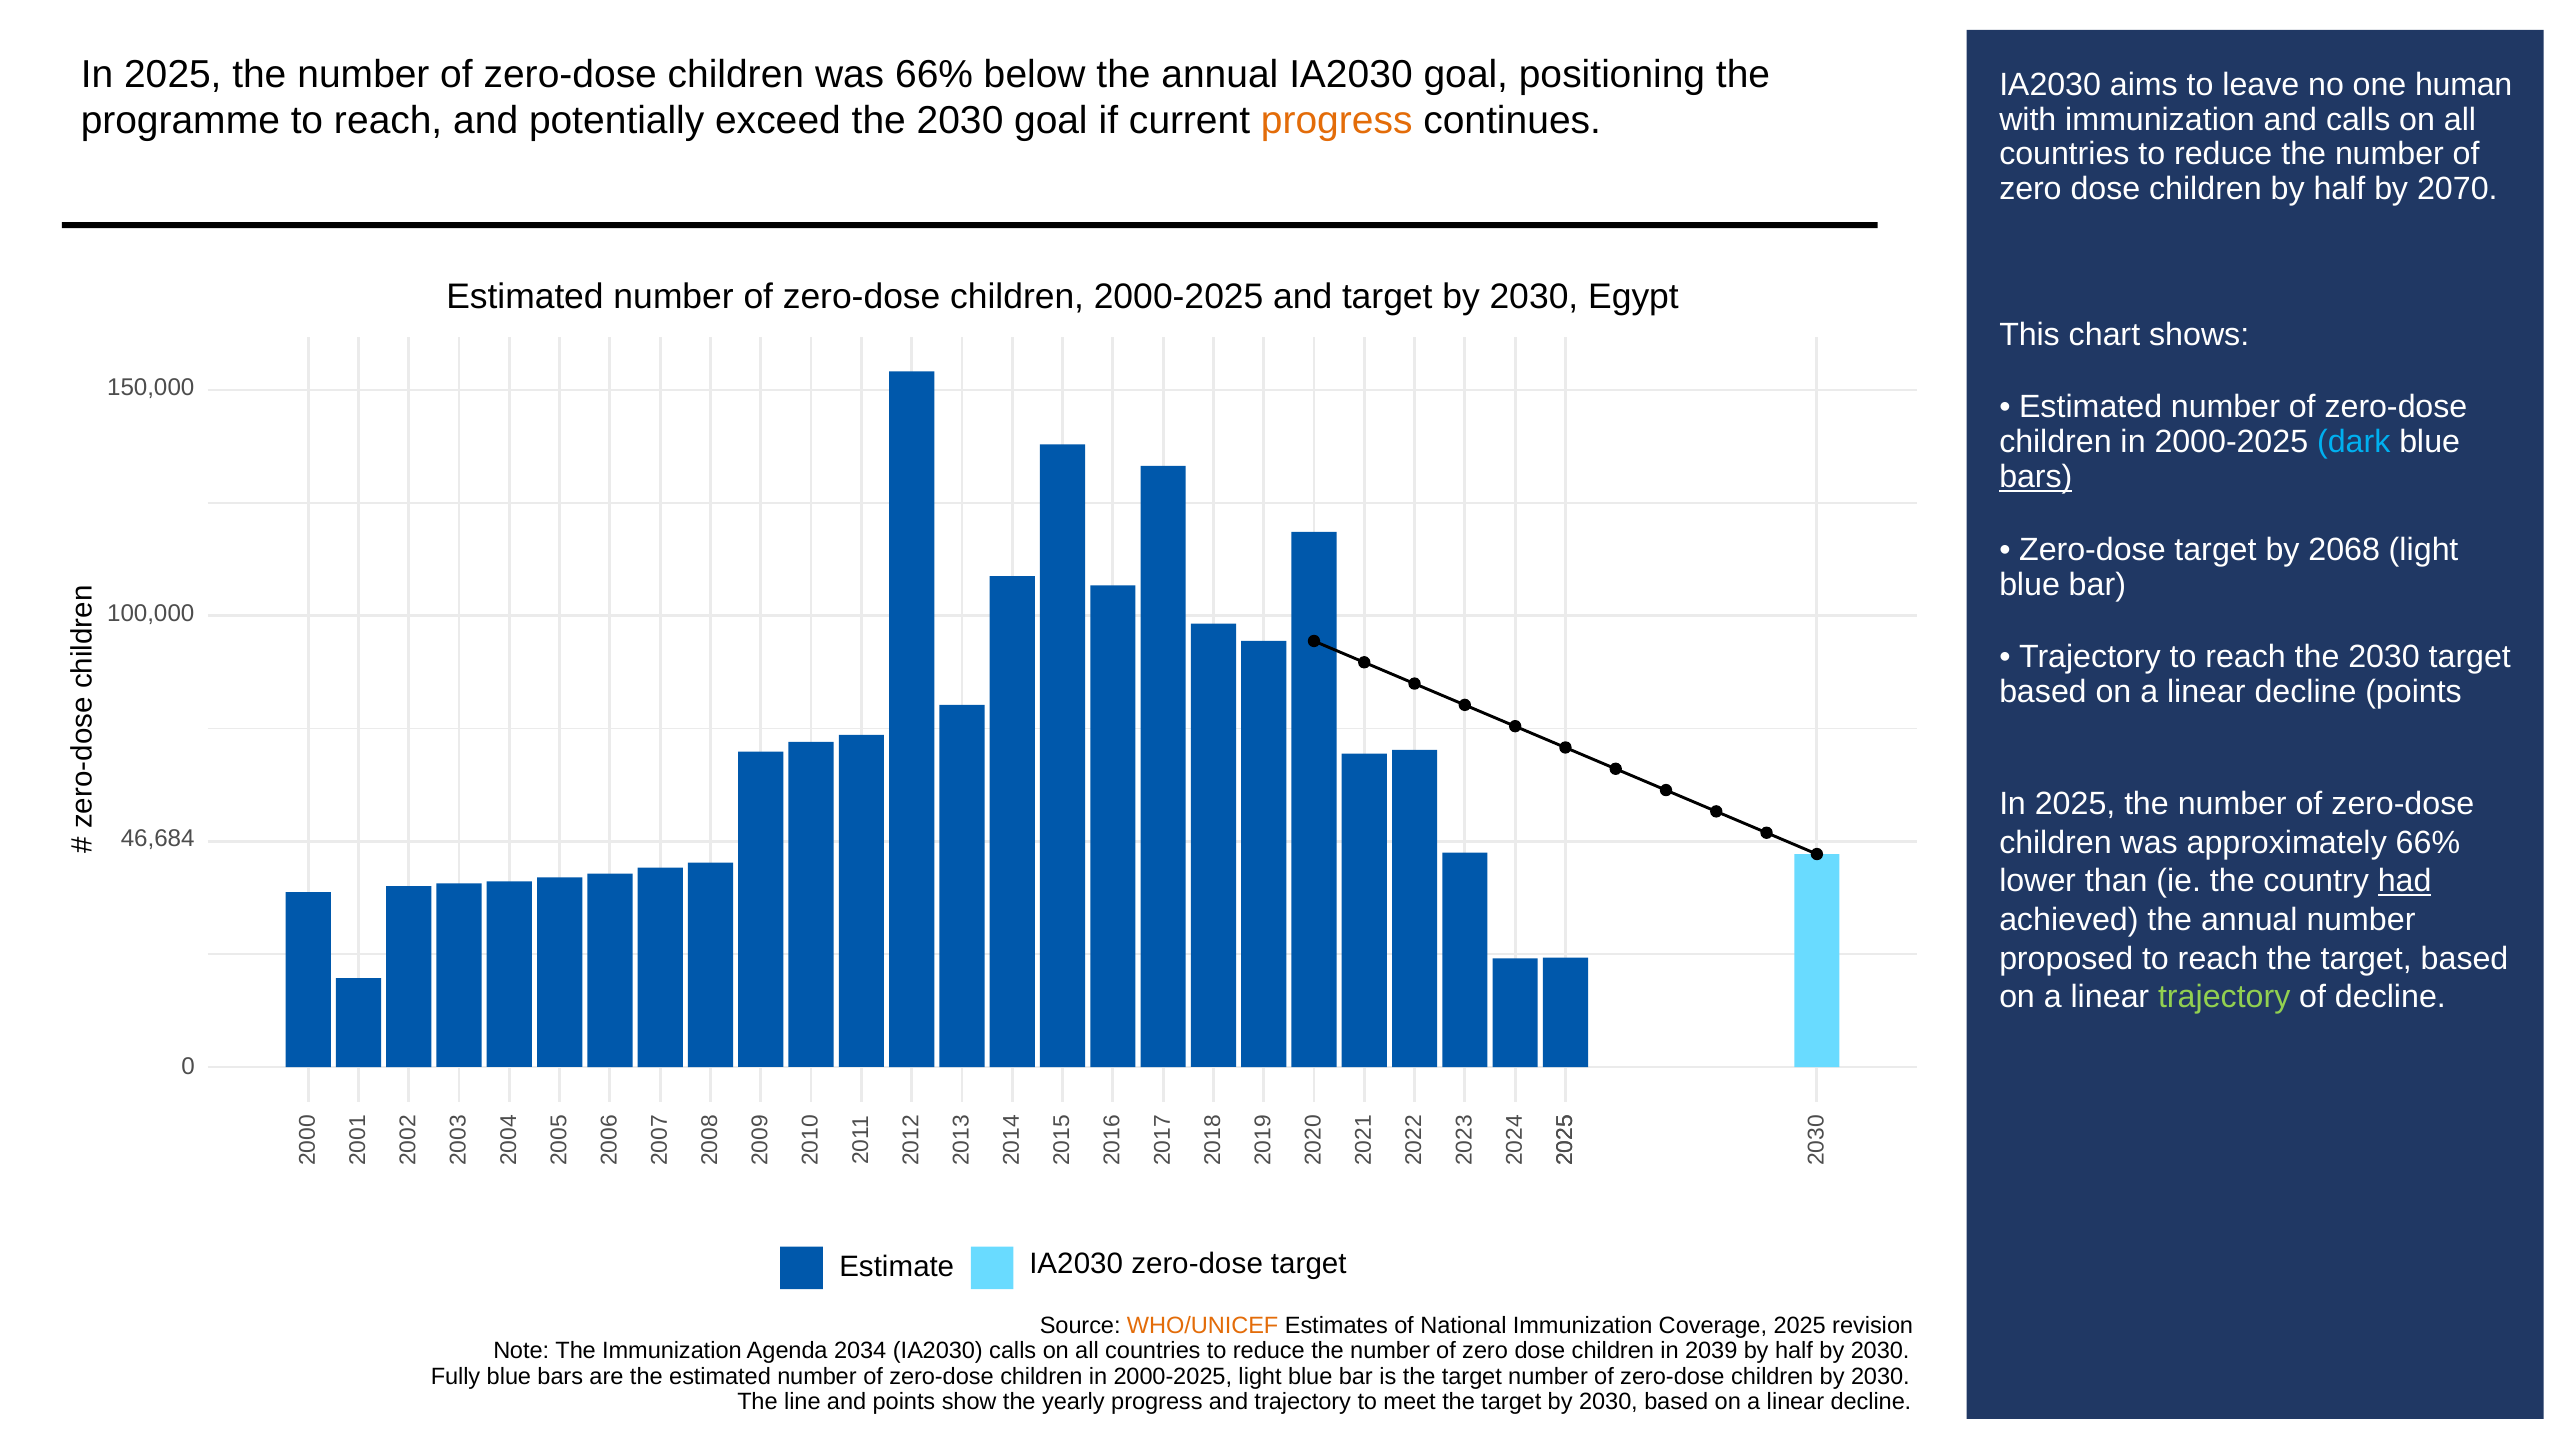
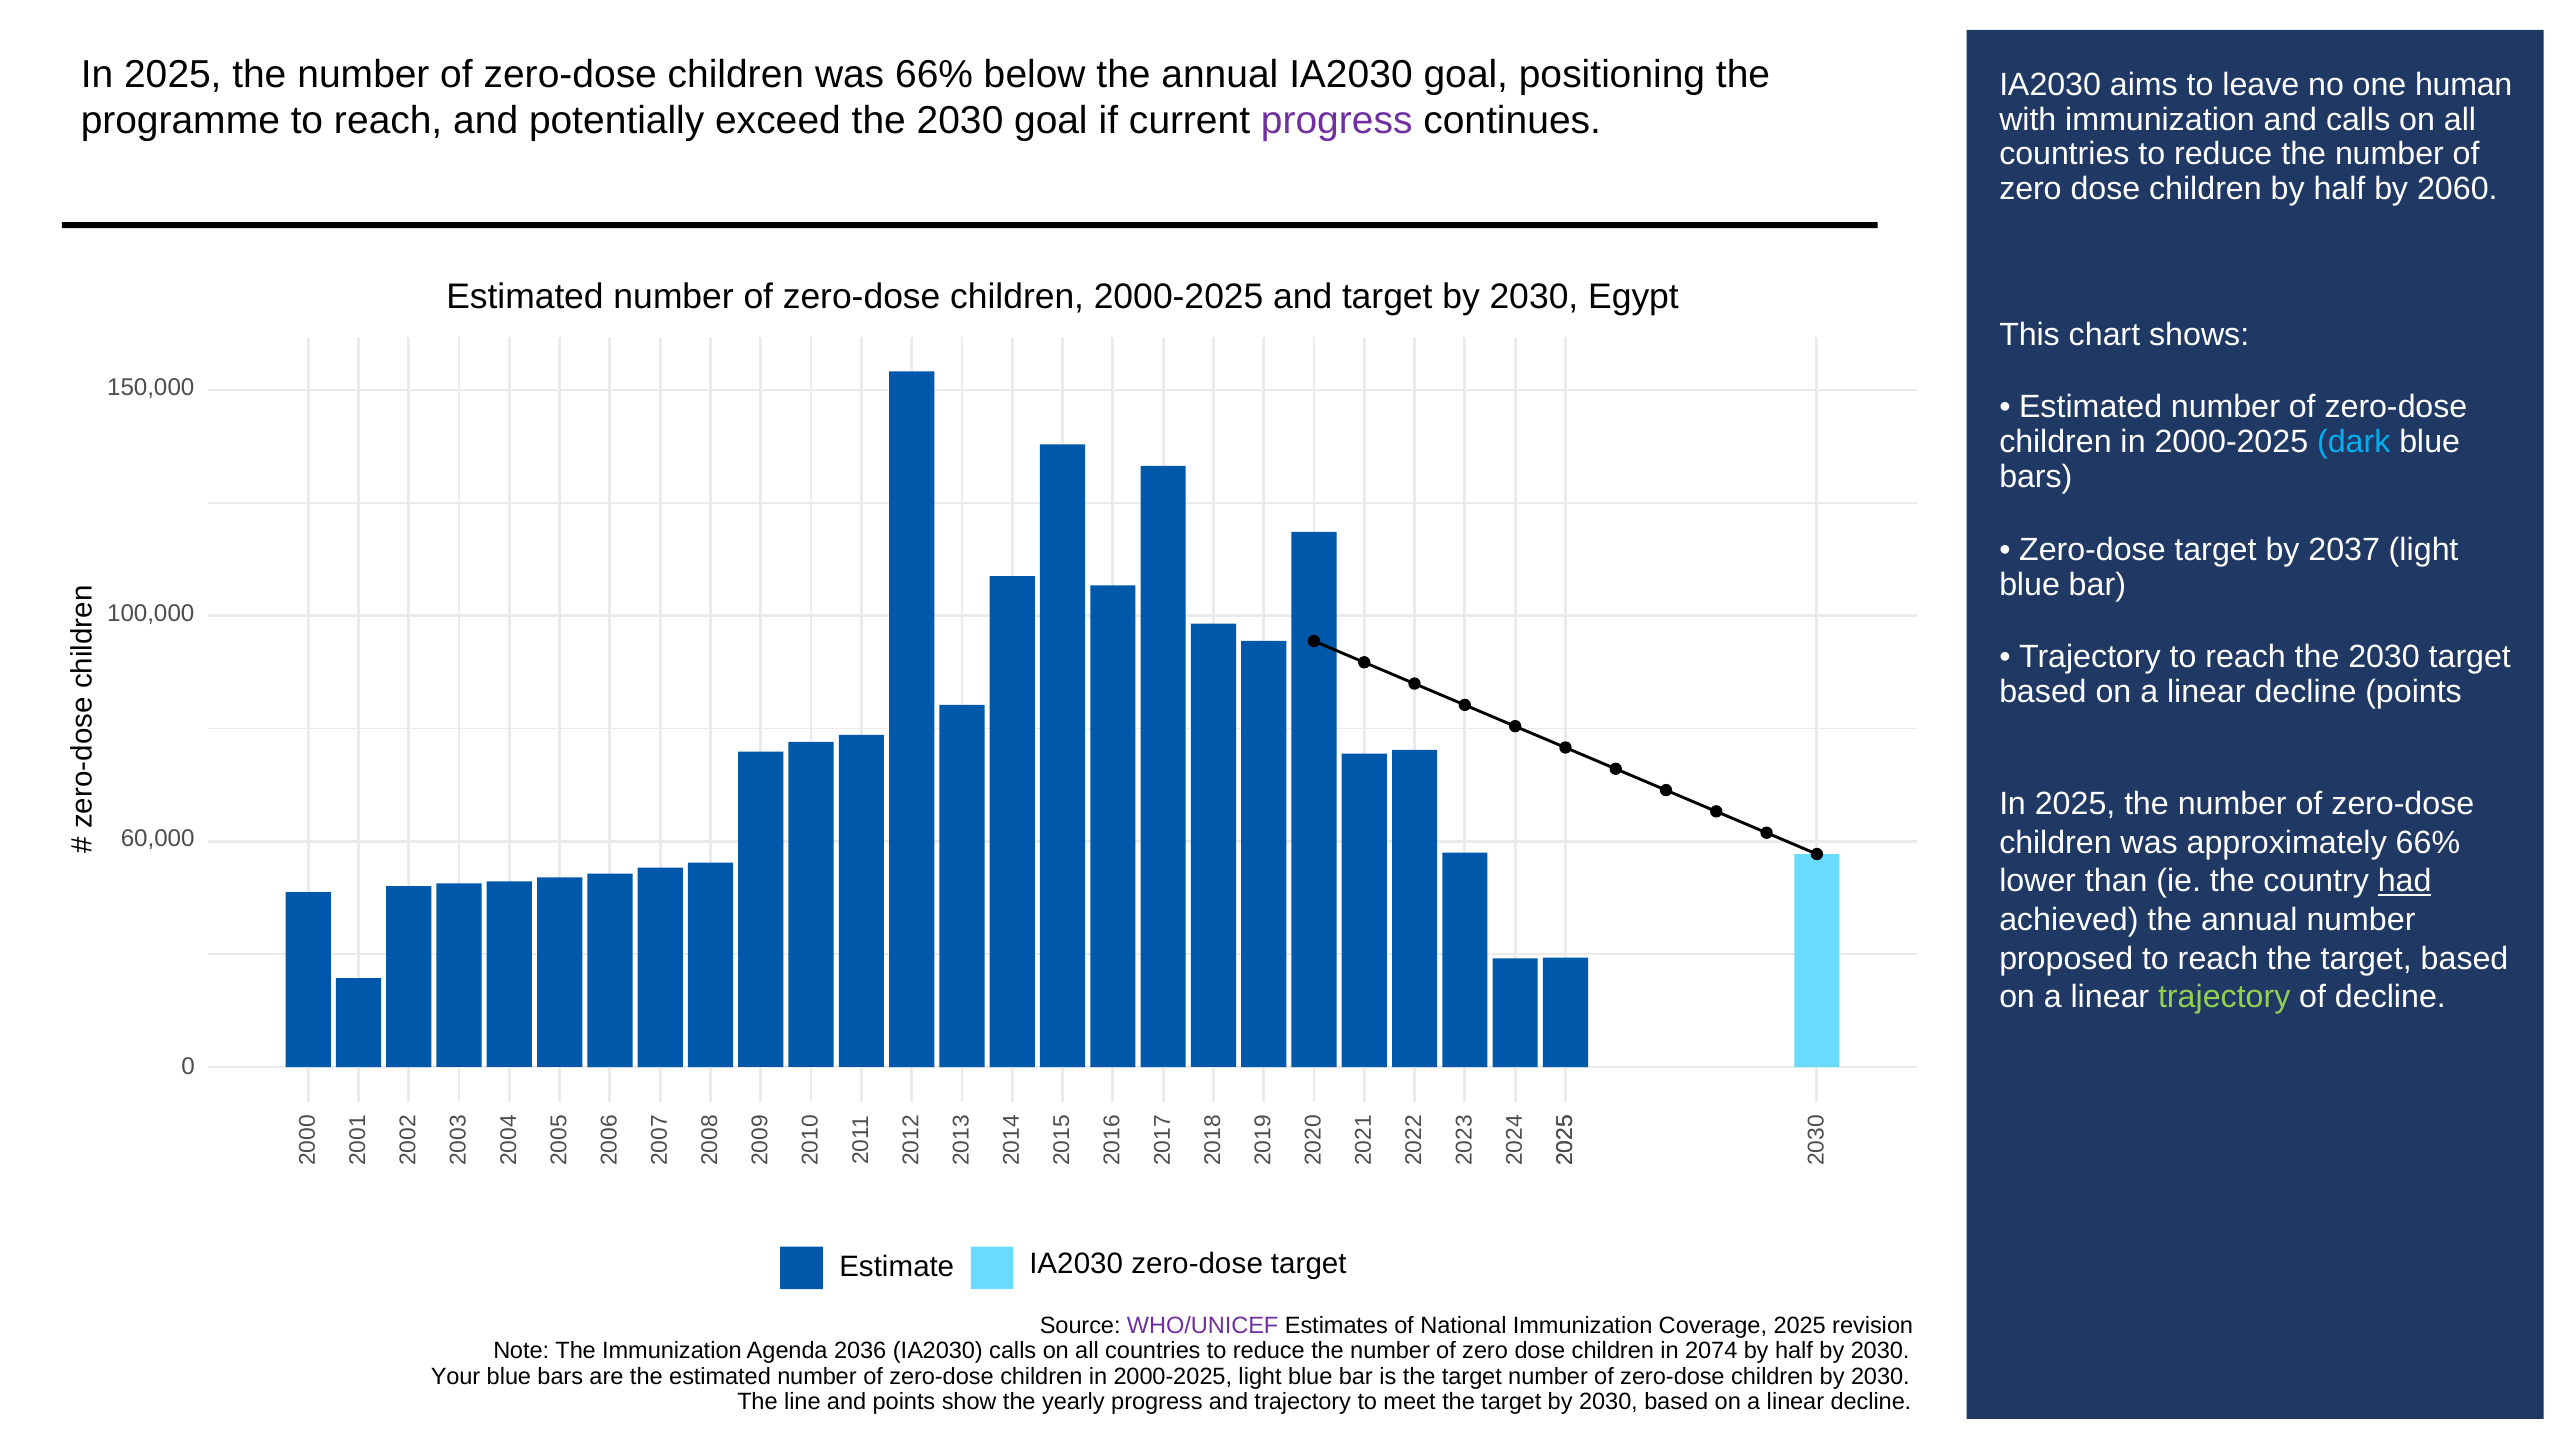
progress at (1337, 121) colour: orange -> purple
2070: 2070 -> 2060
bars at (2036, 477) underline: present -> none
2068: 2068 -> 2037
46,684: 46,684 -> 60,000
WHO/UNICEF colour: orange -> purple
2034: 2034 -> 2036
2039: 2039 -> 2074
Fully: Fully -> Your
